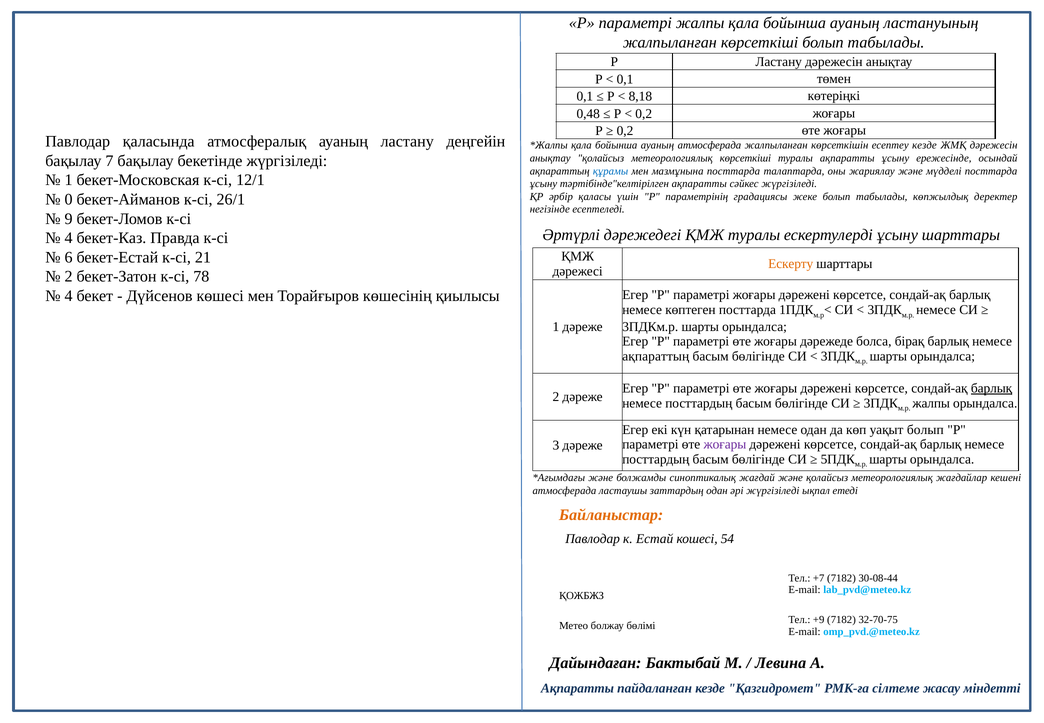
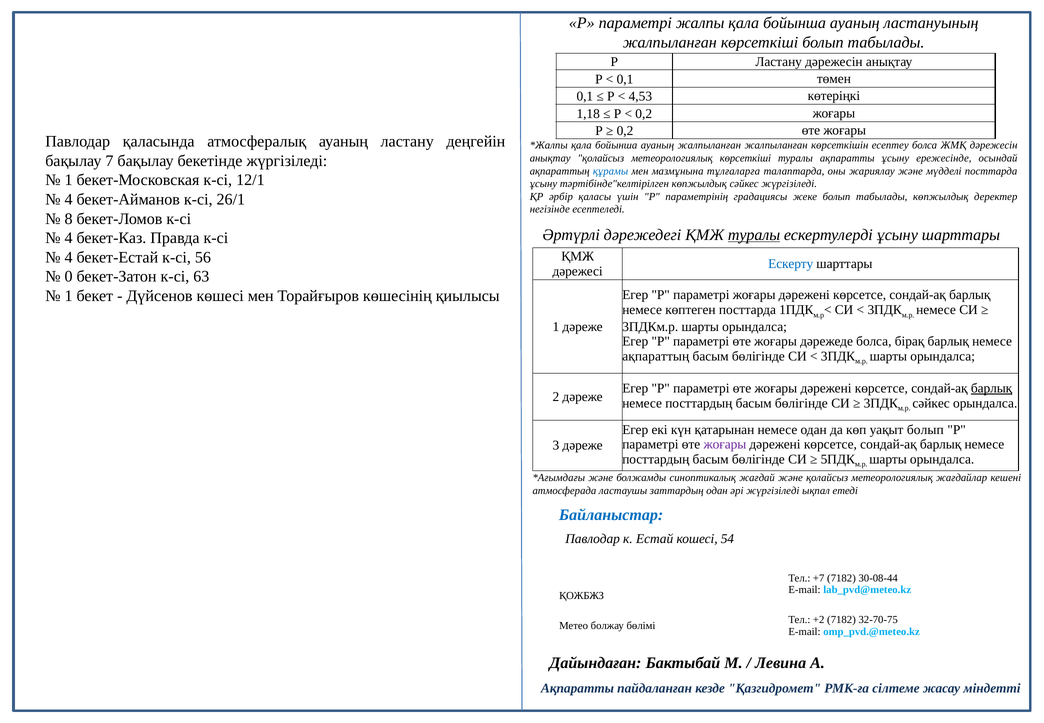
8,18: 8,18 -> 4,53
0,48: 0,48 -> 1,18
ауаның атмосферада: атмосферада -> жалпыланған
есептеу кезде: кезде -> болса
мазмұнына посттарда: посттарда -> тұлғаларға
тәртібінде"келтірілген ақпаратты: ақпаратты -> көпжылдық
0 at (69, 199): 0 -> 4
9: 9 -> 8
туралы at (754, 235) underline: none -> present
6 at (69, 257): 6 -> 4
21: 21 -> 56
Ескерту colour: orange -> blue
2 at (69, 276): 2 -> 0
78: 78 -> 63
4 at (69, 296): 4 -> 1
жалпы at (931, 403): жалпы -> сәйкес
Байланыстар colour: orange -> blue
+9: +9 -> +2
